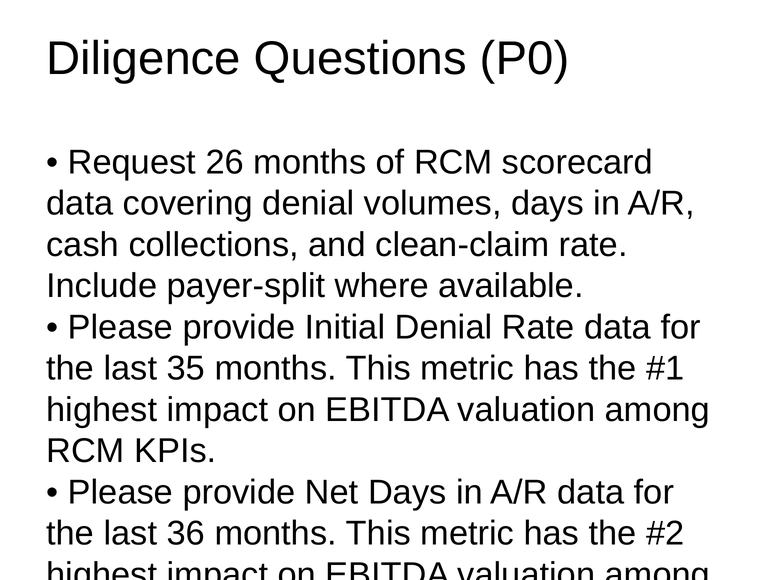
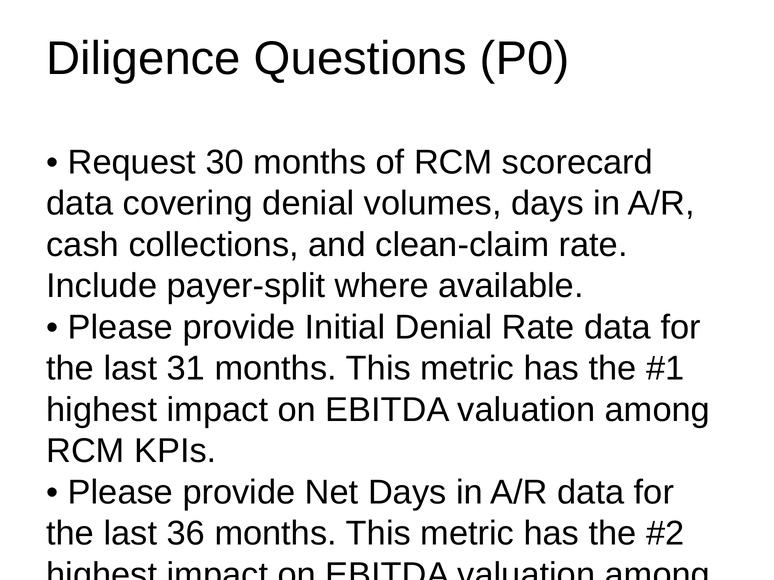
26: 26 -> 30
35: 35 -> 31
